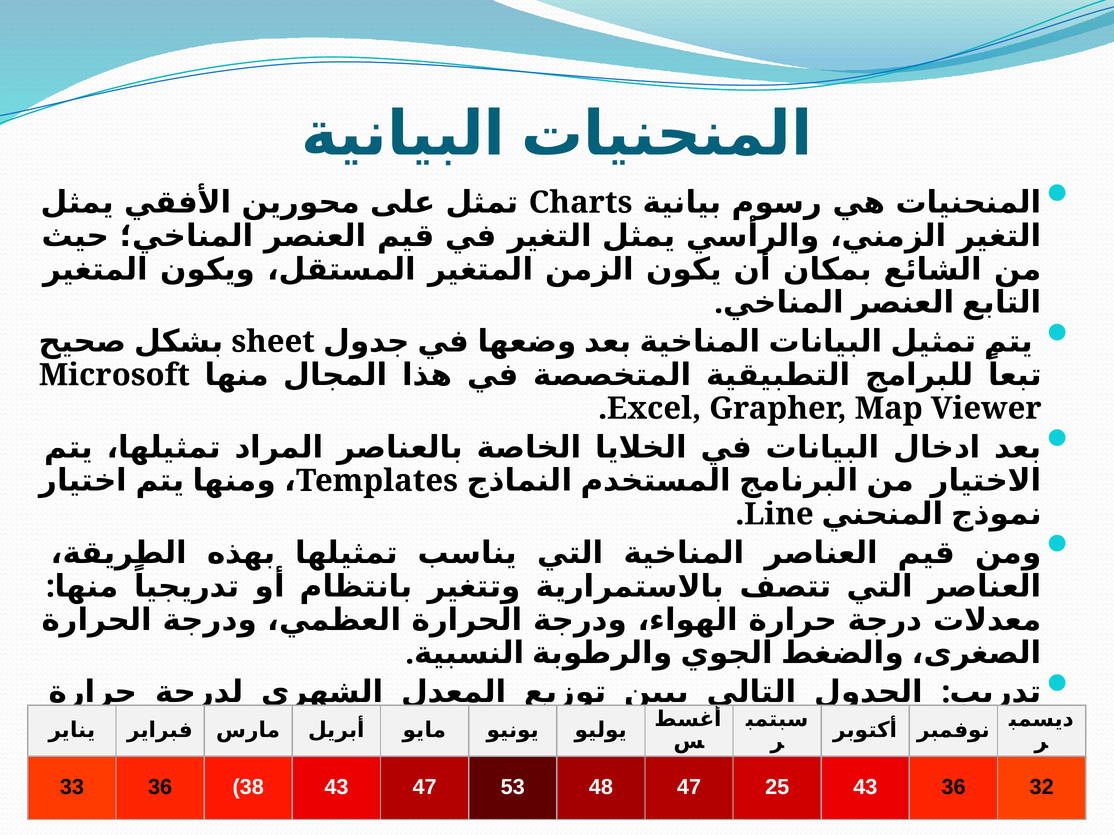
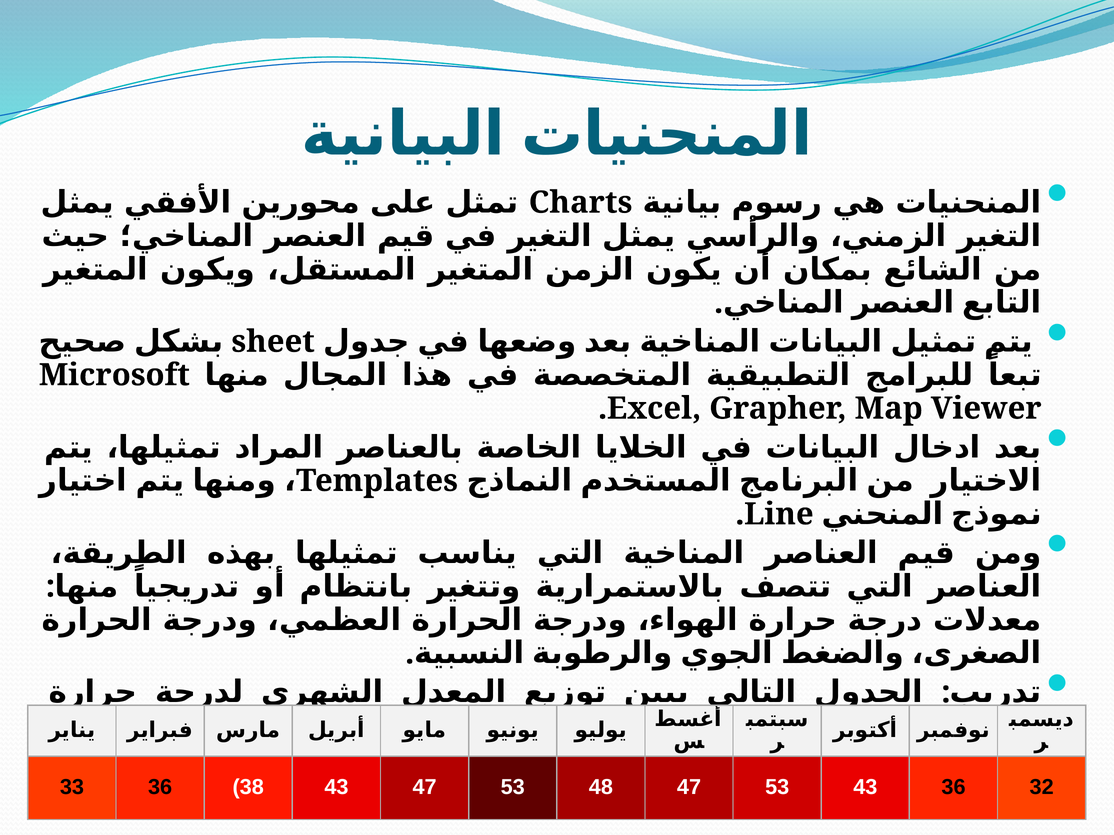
48 47 25: 25 -> 53
